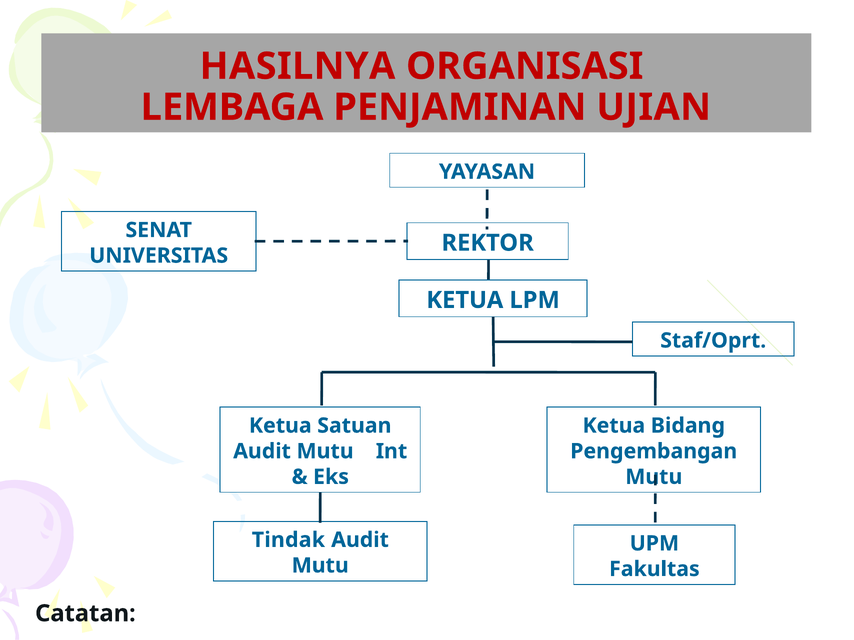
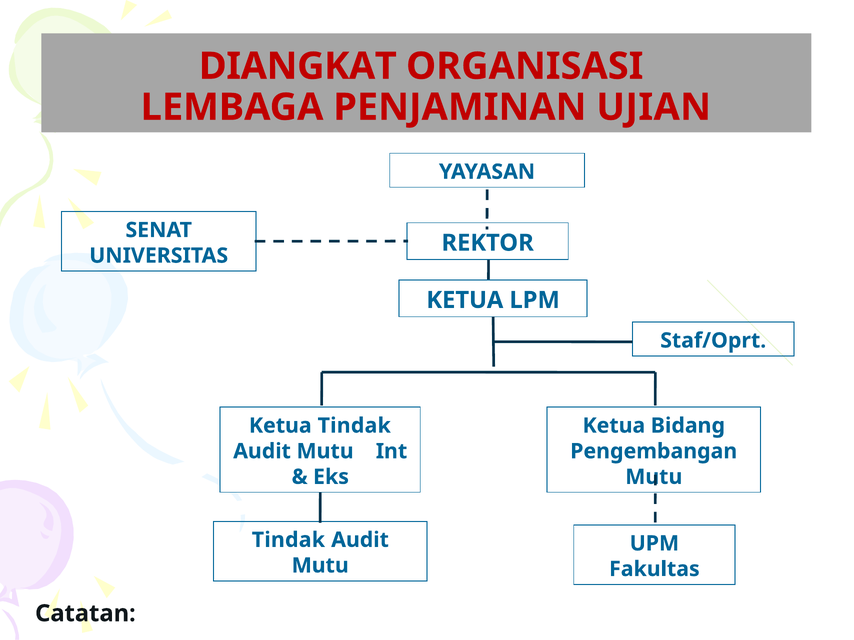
HASILNYA: HASILNYA -> DIANGKAT
Ketua Satuan: Satuan -> Tindak
